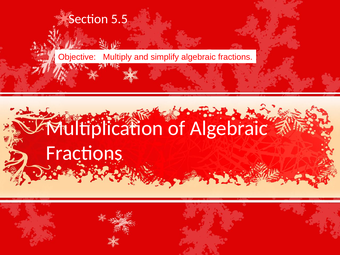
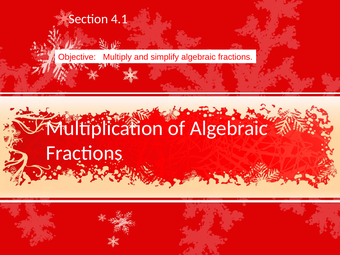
5.5: 5.5 -> 4.1
